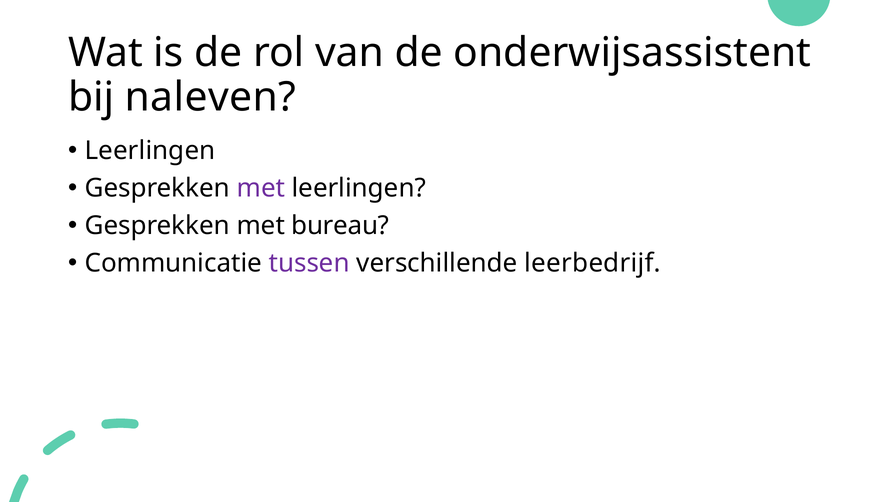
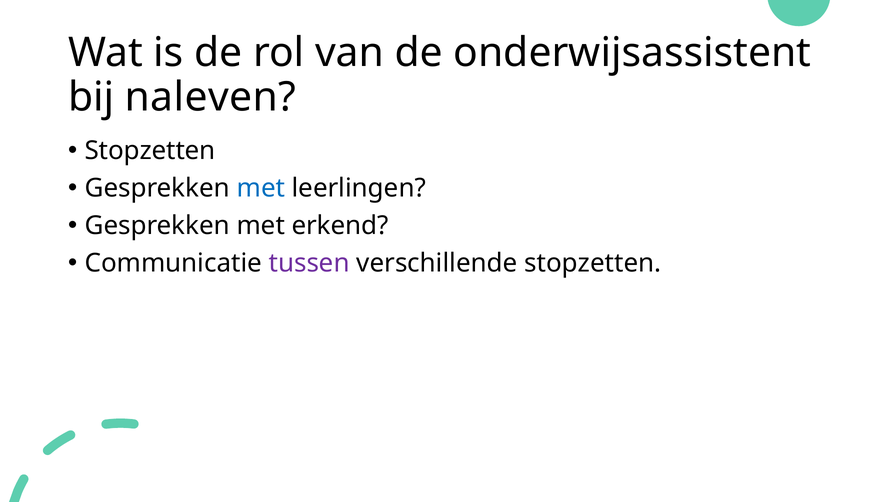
Leerlingen at (150, 151): Leerlingen -> Stopzetten
met at (261, 188) colour: purple -> blue
bureau: bureau -> erkend
verschillende leerbedrijf: leerbedrijf -> stopzetten
